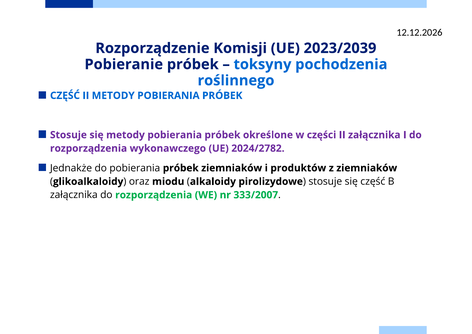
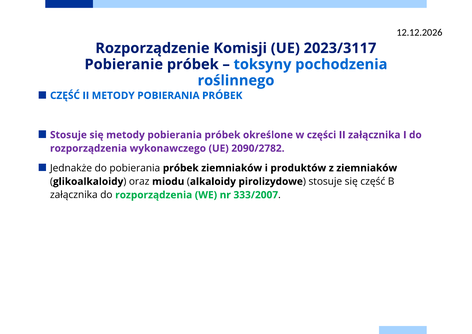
2023/2039: 2023/2039 -> 2023/3117
2024/2782: 2024/2782 -> 2090/2782
